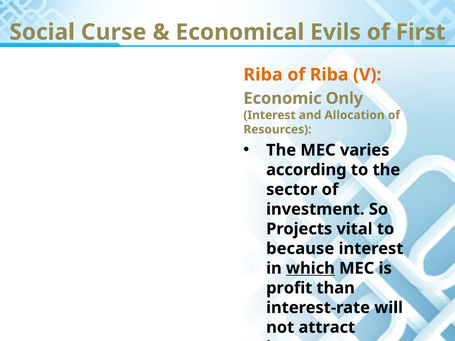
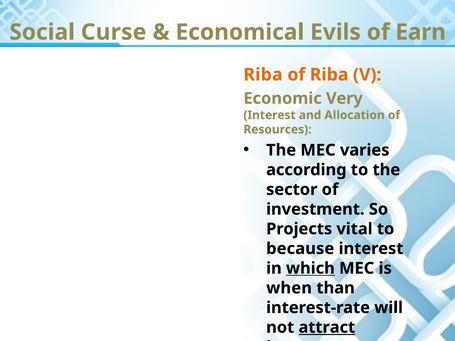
First: First -> Earn
Only: Only -> Very
profit: profit -> when
attract underline: none -> present
